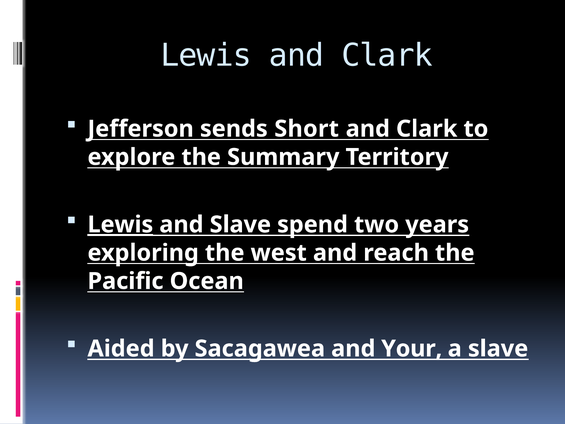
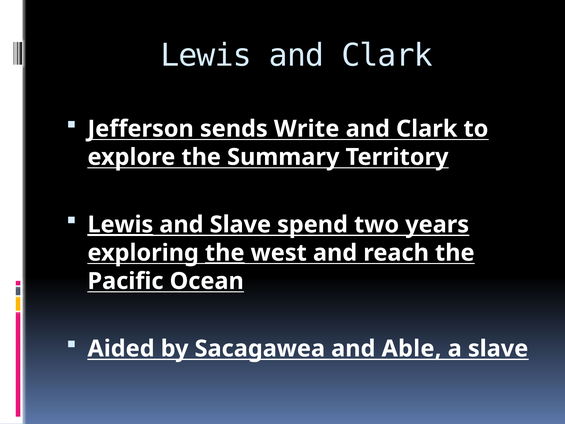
Short: Short -> Write
the at (225, 253) underline: none -> present
Your: Your -> Able
